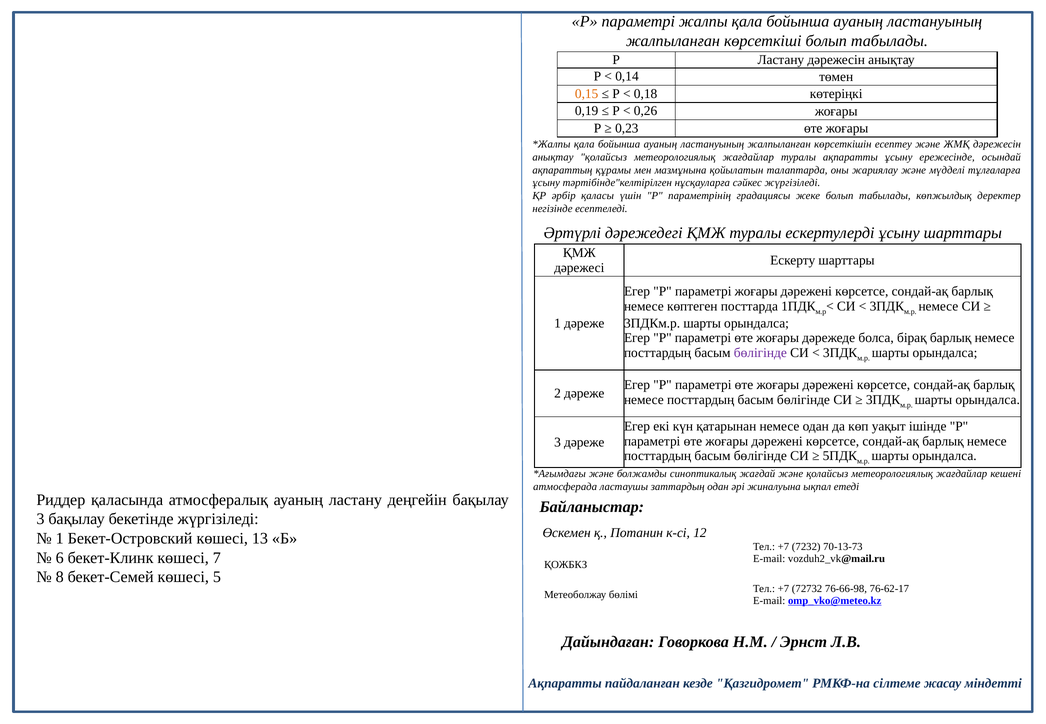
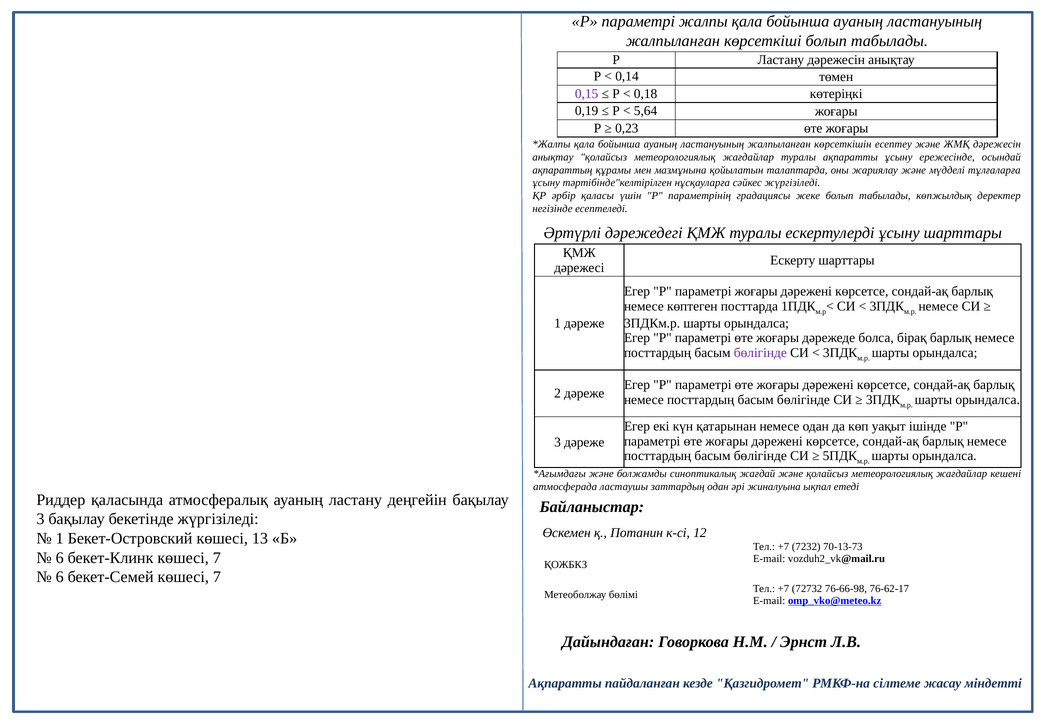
0,15 colour: orange -> purple
0,26: 0,26 -> 5,64
8 at (60, 577): 8 -> 6
бекет-Семей көшесі 5: 5 -> 7
